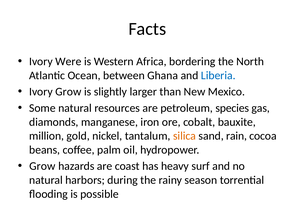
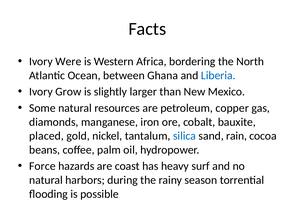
species: species -> copper
million: million -> placed
silica colour: orange -> blue
Grow at (42, 166): Grow -> Force
